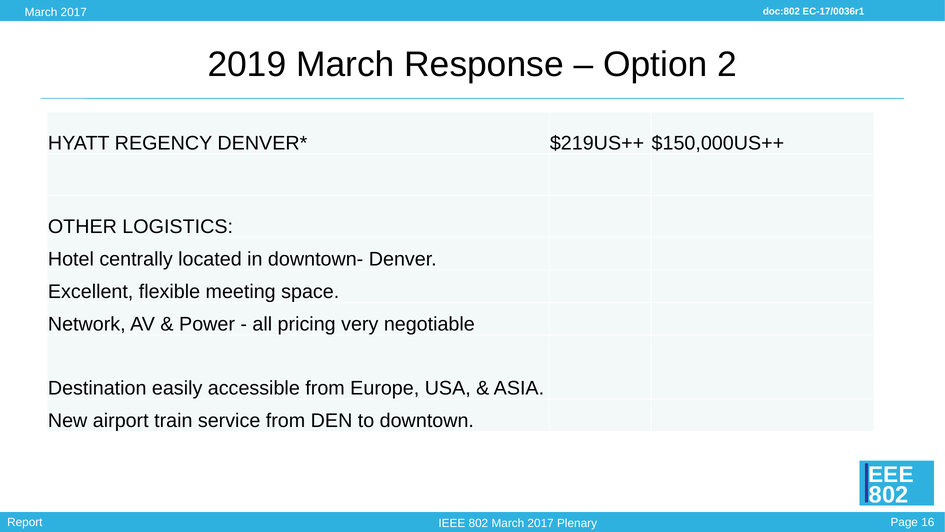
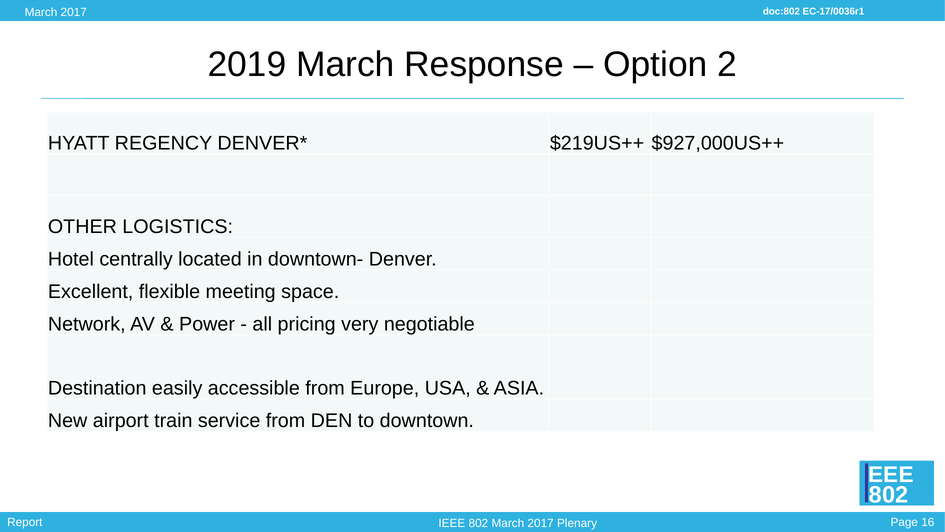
$150,000US++: $150,000US++ -> $927,000US++
